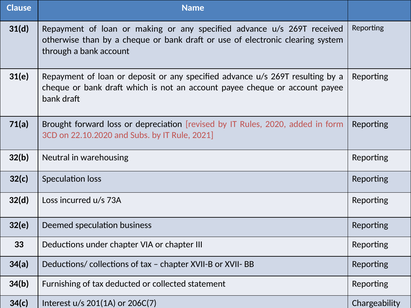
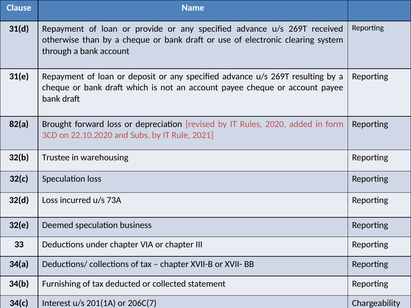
making: making -> provide
71(a: 71(a -> 82(a
Neutral: Neutral -> Trustee
